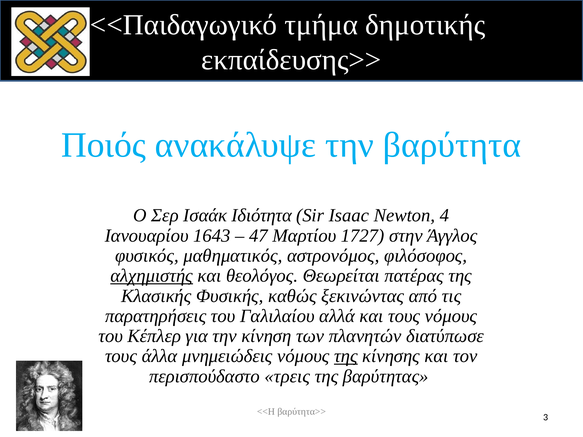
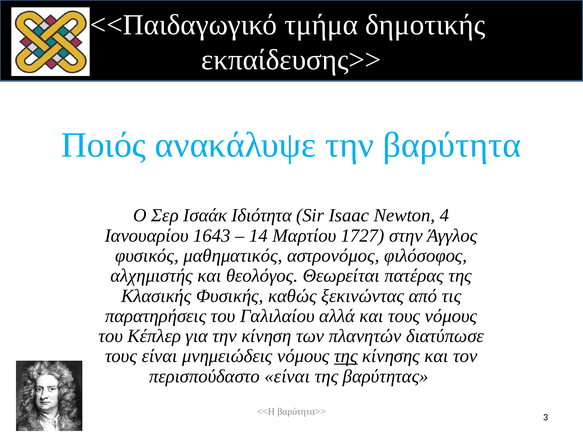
47: 47 -> 14
αλχημιστής underline: present -> none
τους άλλα: άλλα -> είναι
περισπούδαστο τρεις: τρεις -> είναι
